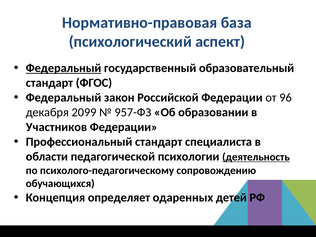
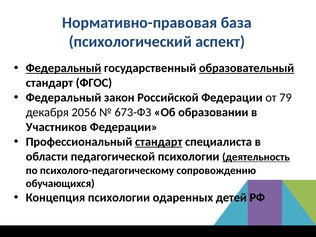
образовательный underline: none -> present
96: 96 -> 79
2099: 2099 -> 2056
957-ФЗ: 957-ФЗ -> 673-ФЗ
стандарт at (159, 142) underline: none -> present
Концепция определяет: определяет -> психологии
